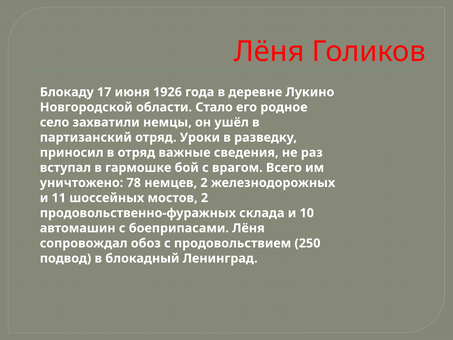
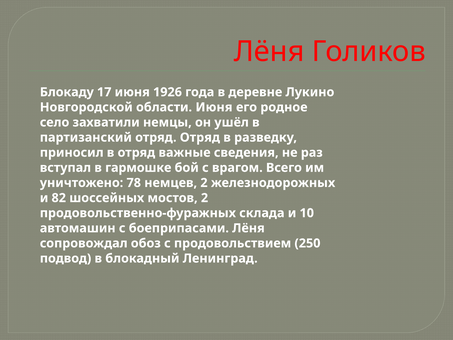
области Стало: Стало -> Июня
отряд Уроки: Уроки -> Отряд
11: 11 -> 82
